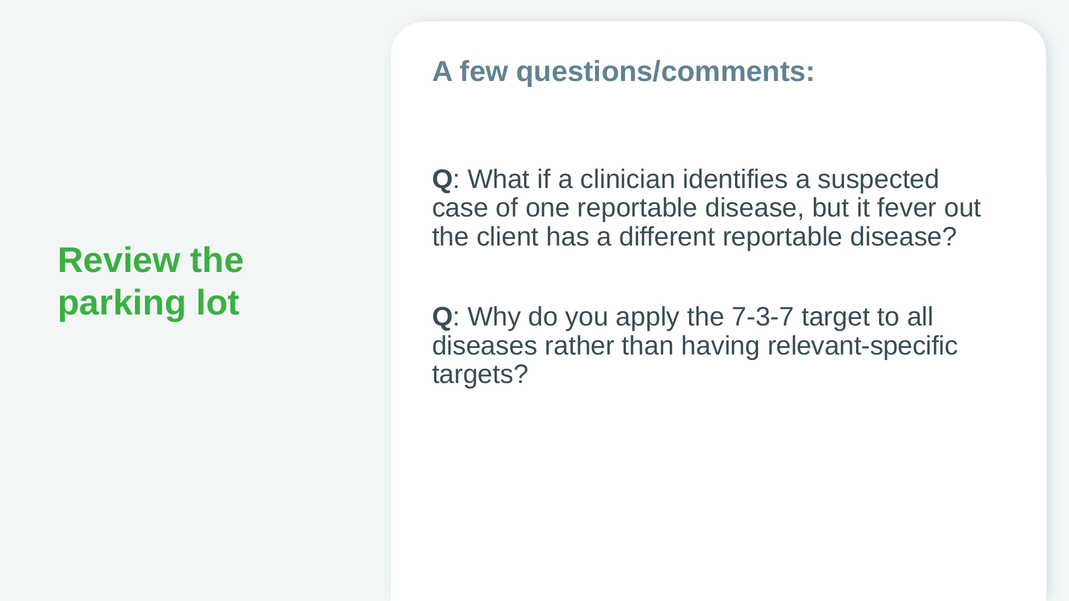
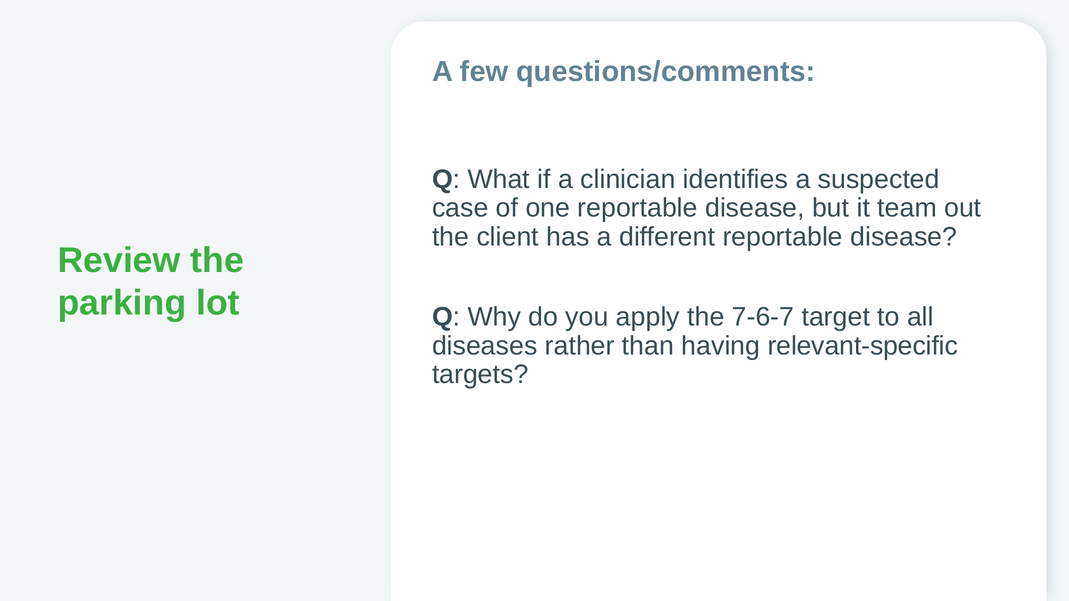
fever: fever -> team
7-3-7: 7-3-7 -> 7-6-7
